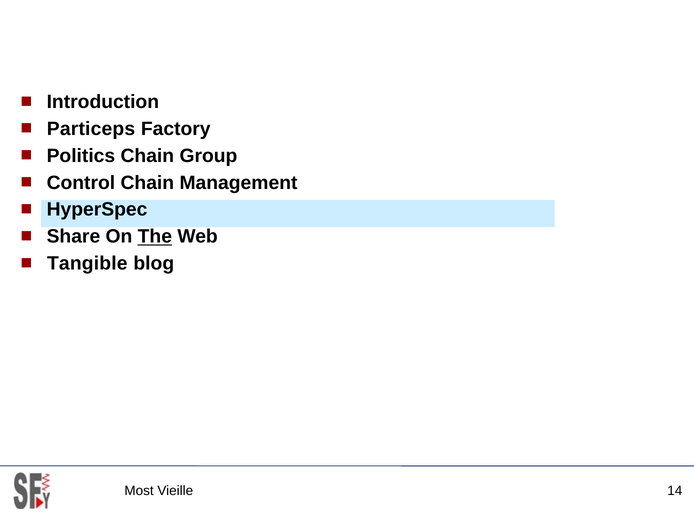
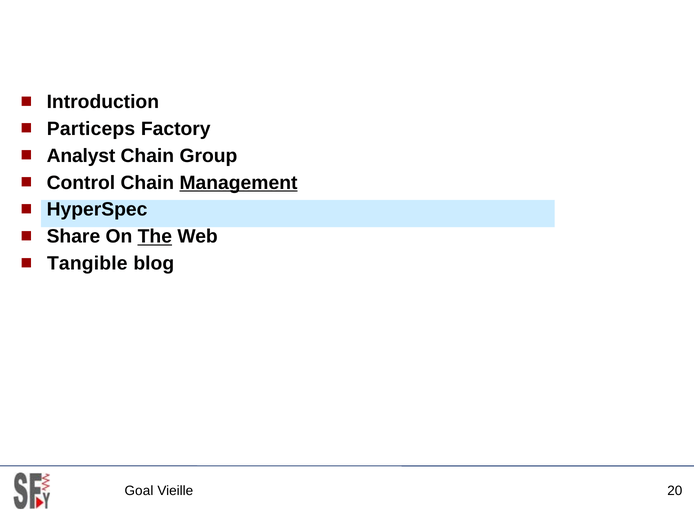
Politics: Politics -> Analyst
Management underline: none -> present
Most: Most -> Goal
14: 14 -> 20
